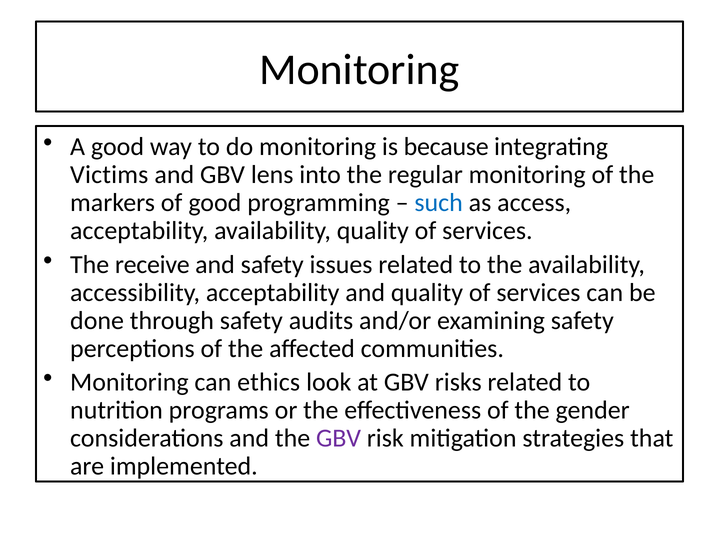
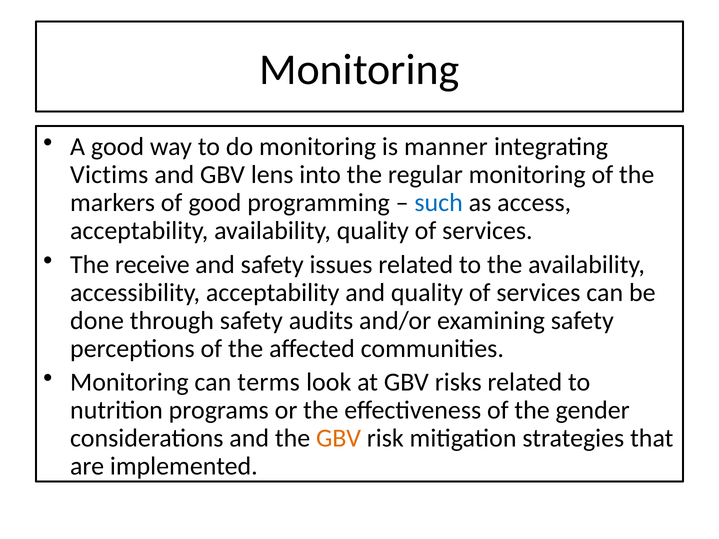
because: because -> manner
ethics: ethics -> terms
GBV at (339, 439) colour: purple -> orange
